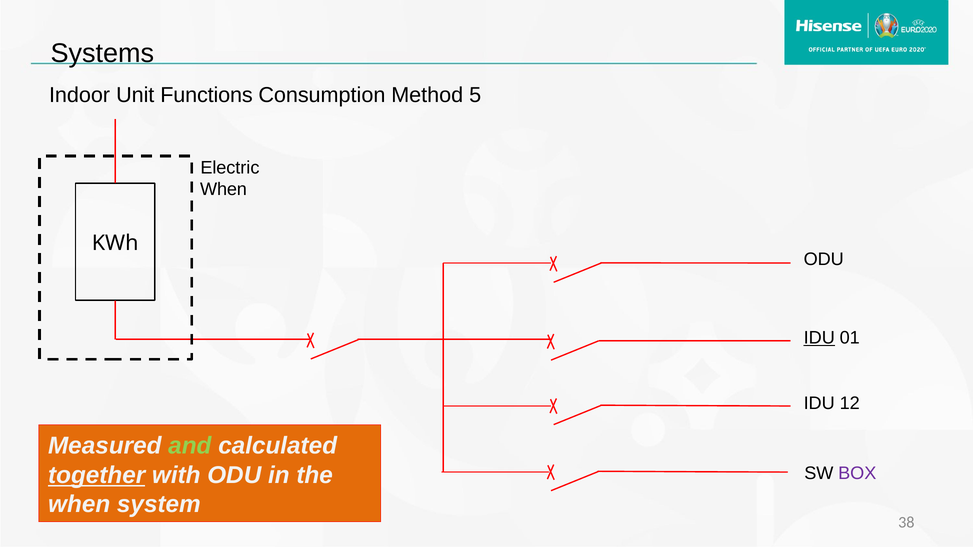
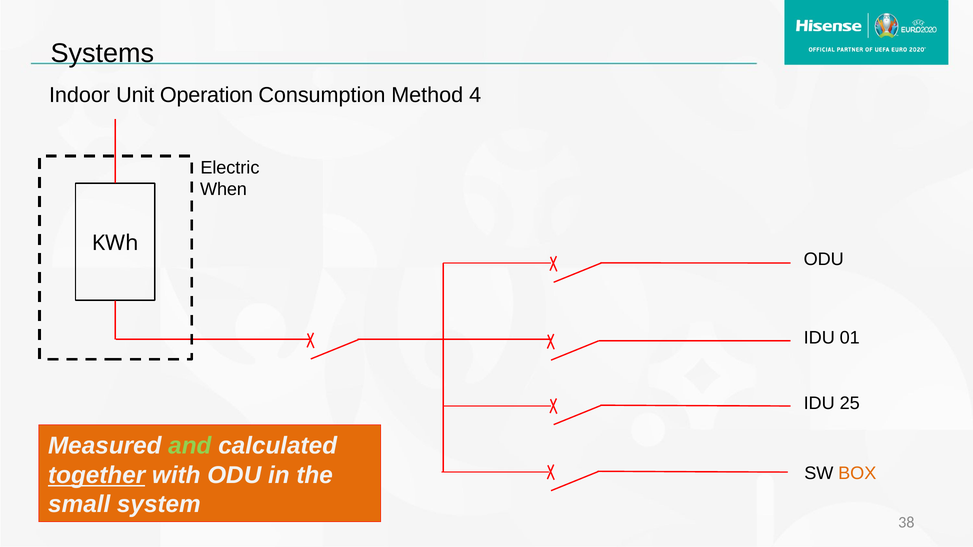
Functions: Functions -> Operation
5: 5 -> 4
IDU at (819, 338) underline: present -> none
12: 12 -> 25
BOX colour: purple -> orange
when at (79, 505): when -> small
